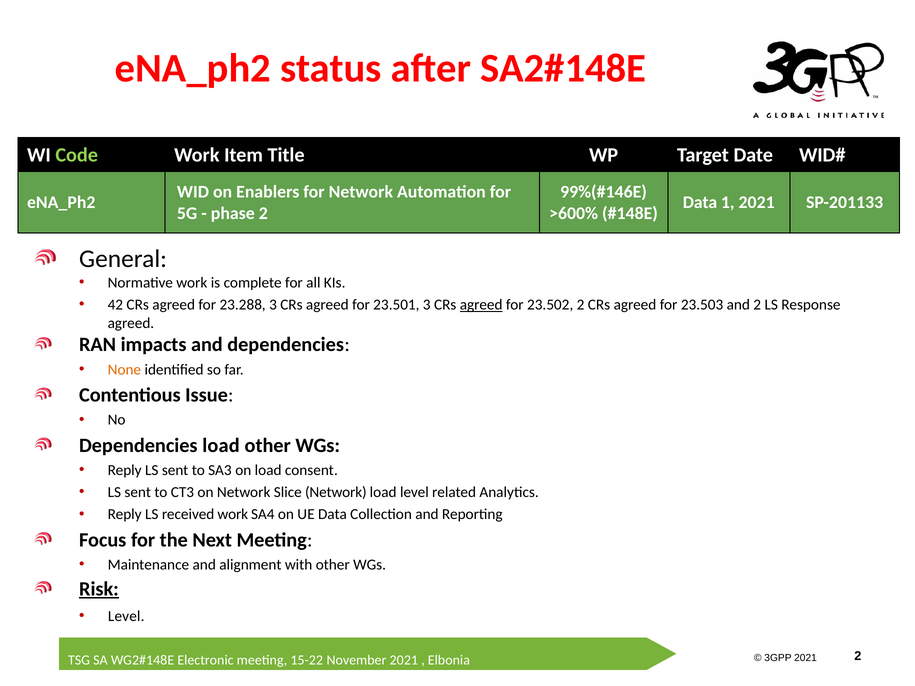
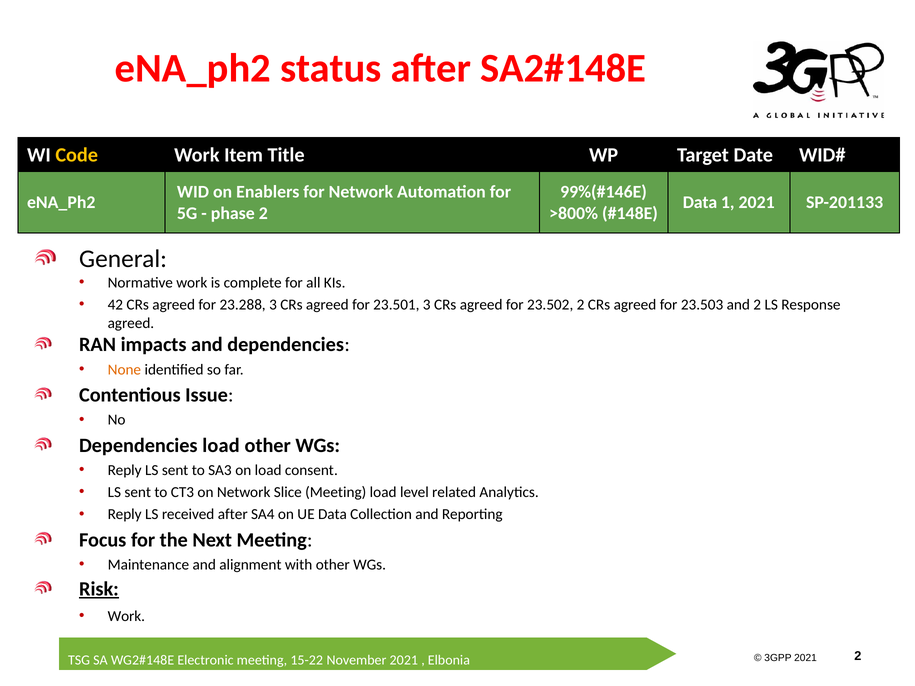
Code colour: light green -> yellow
>600%: >600% -> >800%
agreed at (481, 305) underline: present -> none
Slice Network: Network -> Meeting
received work: work -> after
Level at (126, 617): Level -> Work
